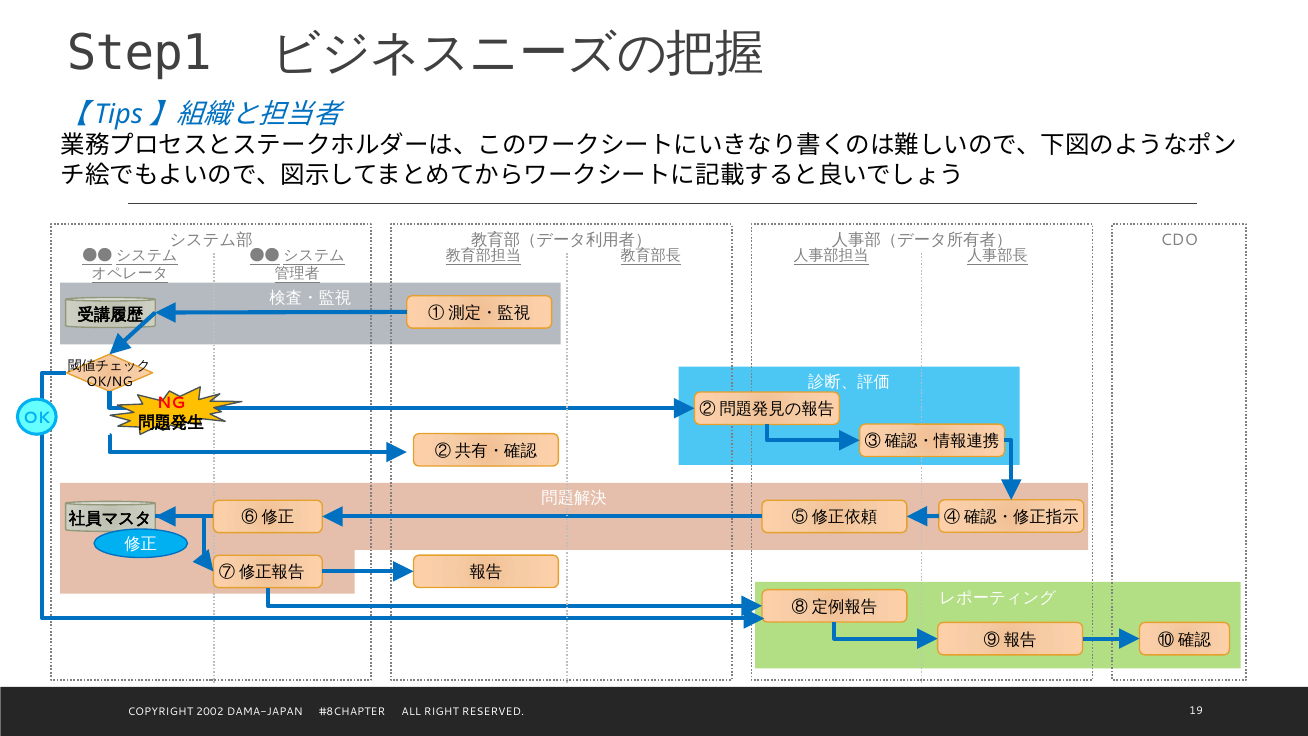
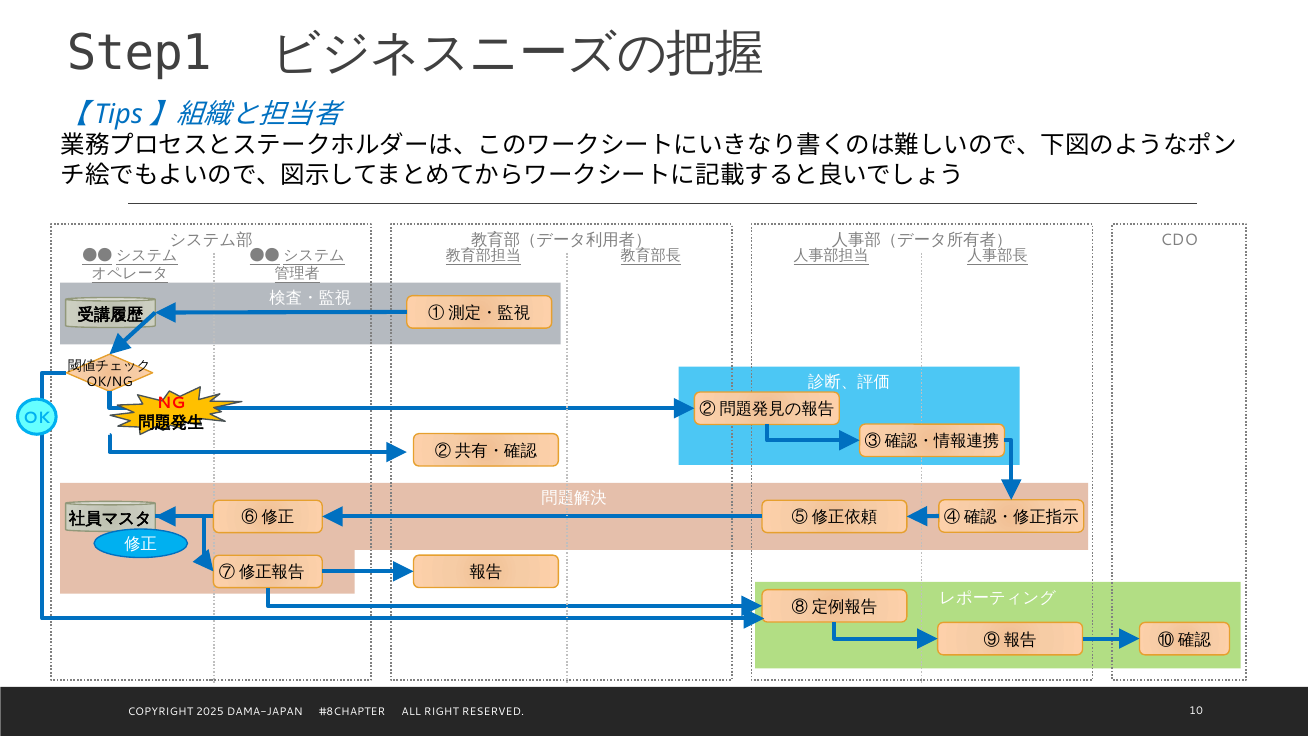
2002: 2002 -> 2025
19: 19 -> 10
